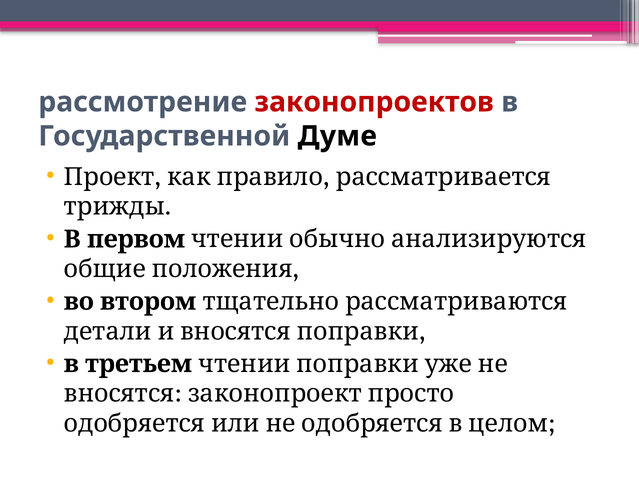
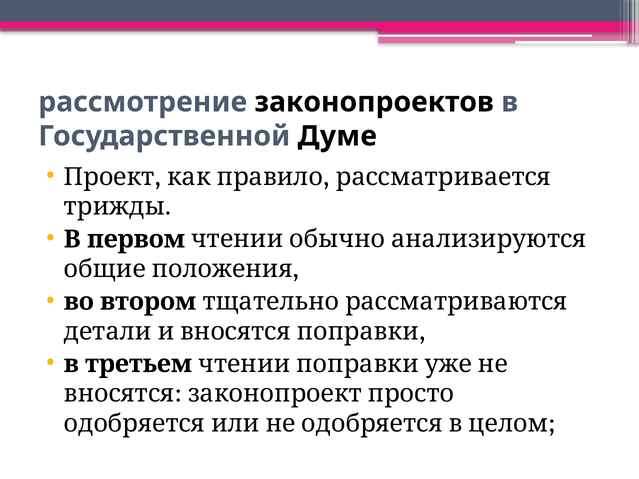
законопроектов colour: red -> black
